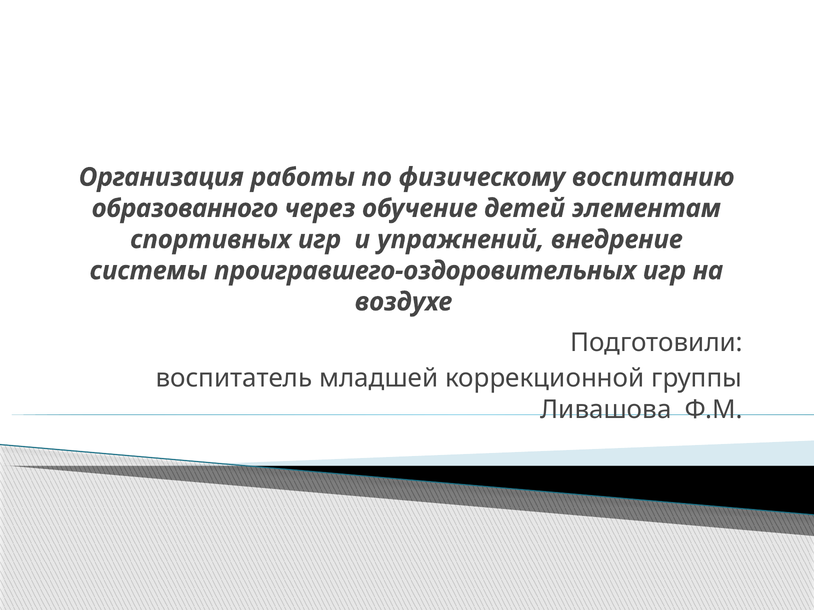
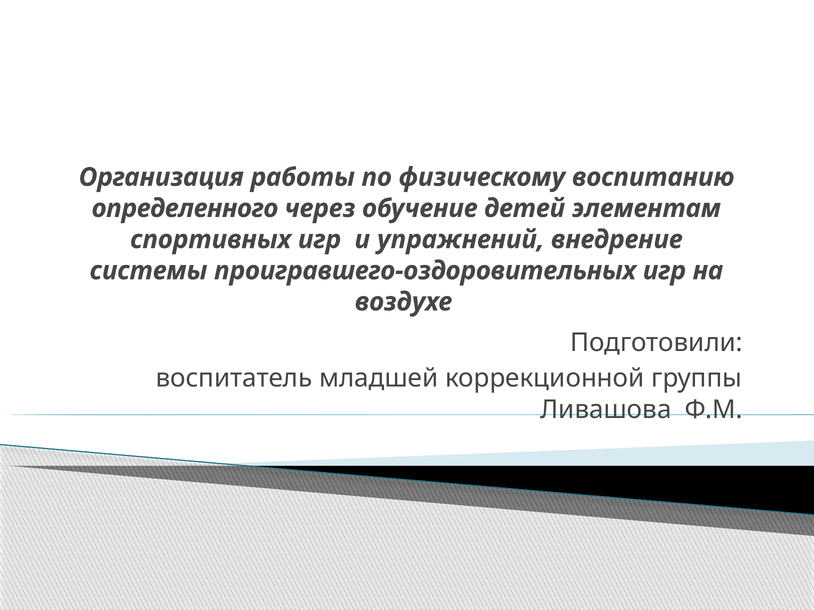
образованного: образованного -> определенного
